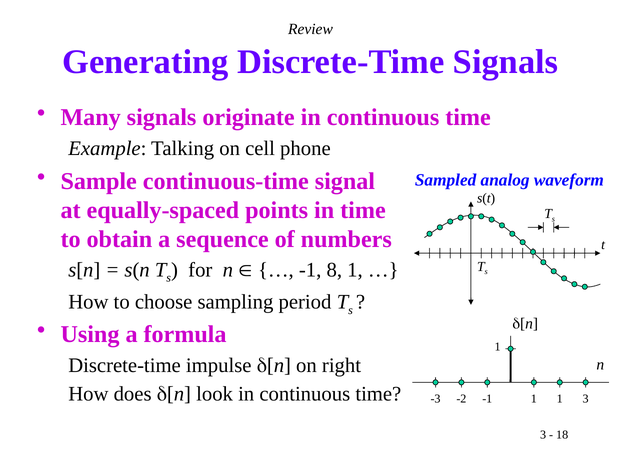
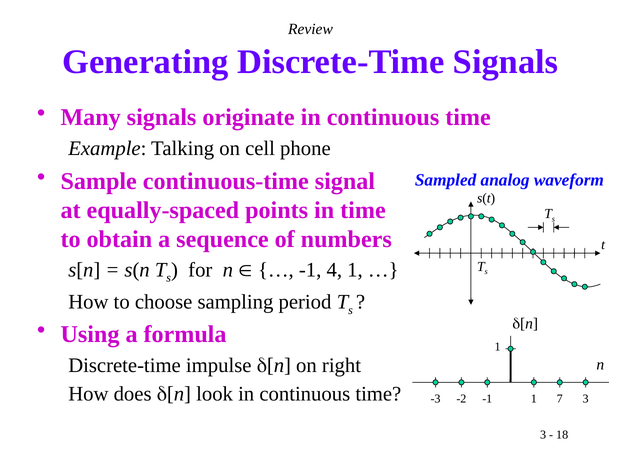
8: 8 -> 4
-1 1: 1 -> 7
